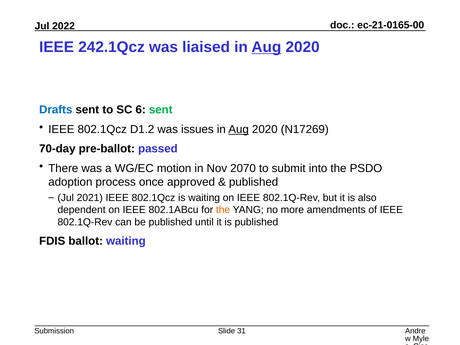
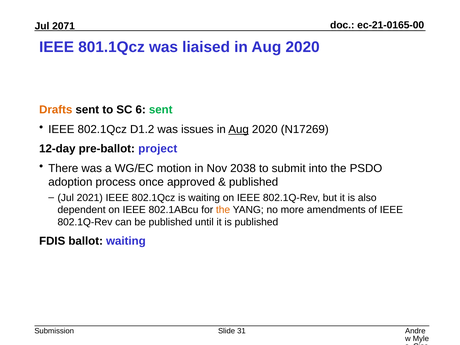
2022: 2022 -> 2071
242.1Qcz: 242.1Qcz -> 801.1Qcz
Aug at (266, 47) underline: present -> none
Drafts colour: blue -> orange
70-day: 70-day -> 12-day
passed: passed -> project
2070: 2070 -> 2038
